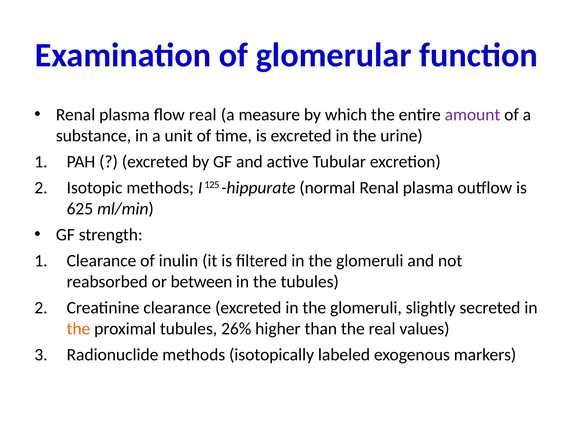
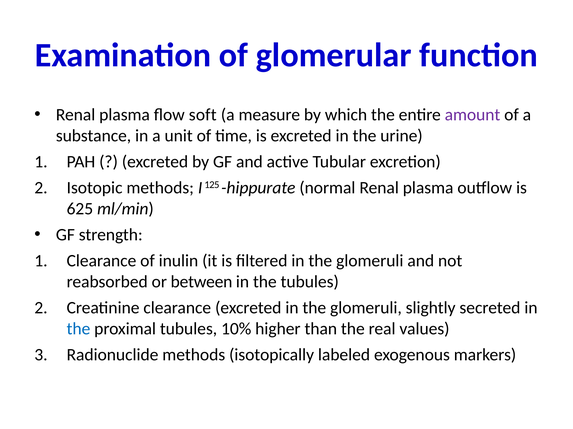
flow real: real -> soft
the at (78, 329) colour: orange -> blue
26%: 26% -> 10%
